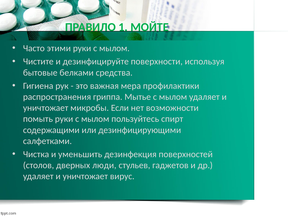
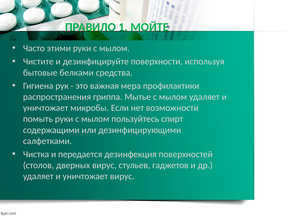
уменьшить: уменьшить -> передается
дверных люди: люди -> вирус
